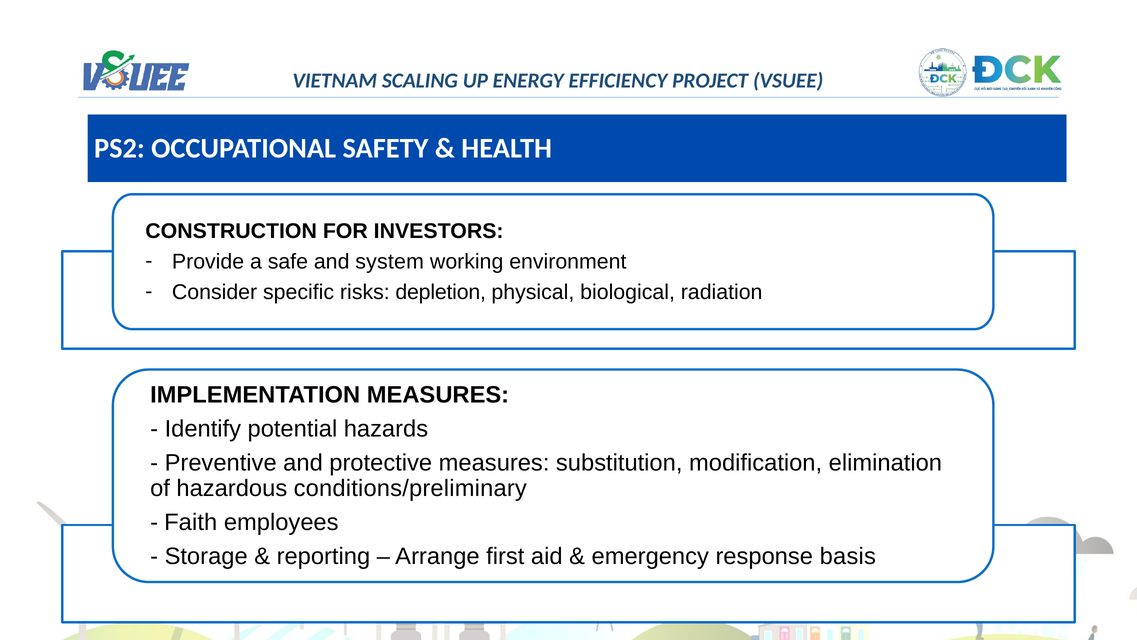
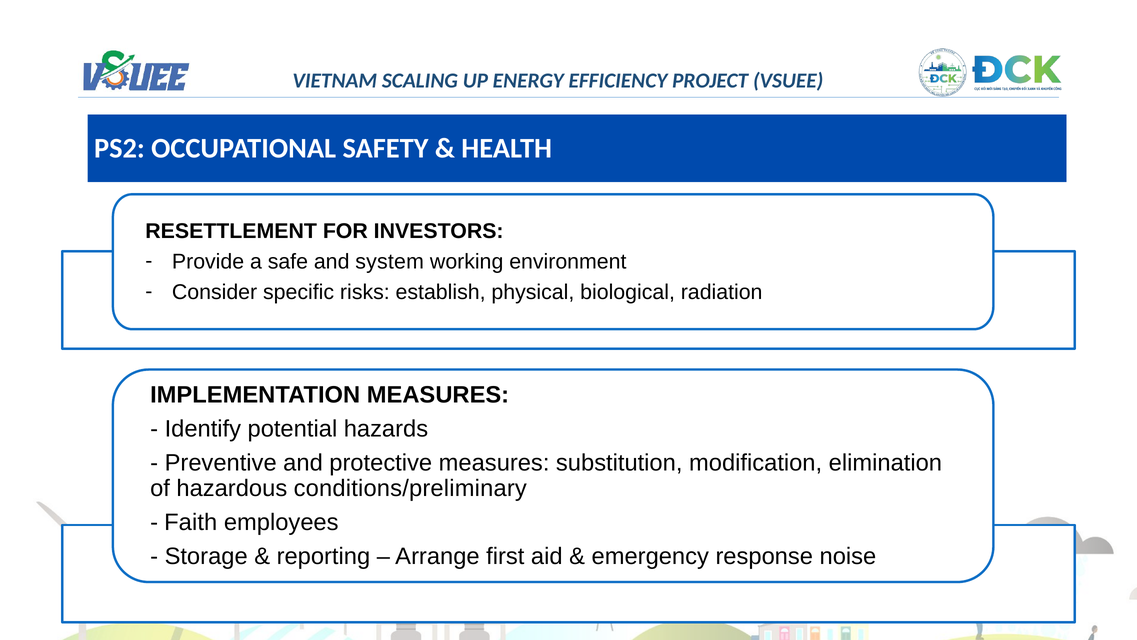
CONSTRUCTION: CONSTRUCTION -> RESETTLEMENT
depletion: depletion -> establish
basis: basis -> noise
